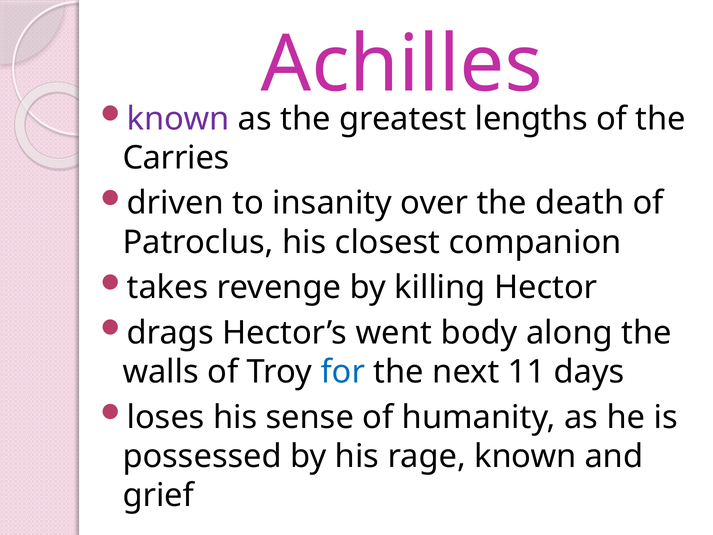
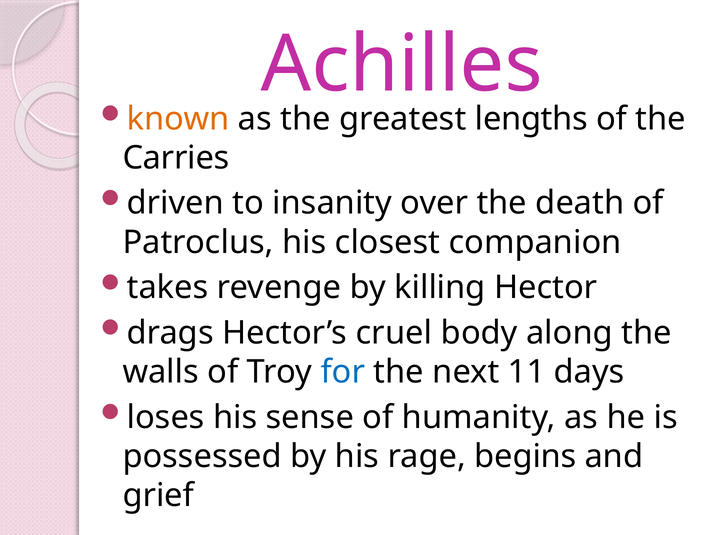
known at (178, 119) colour: purple -> orange
went: went -> cruel
rage known: known -> begins
